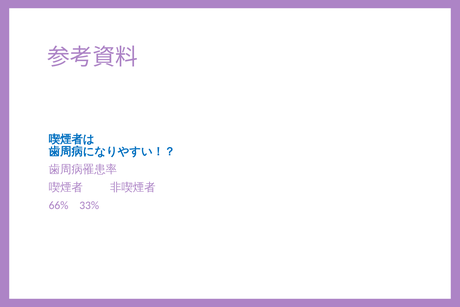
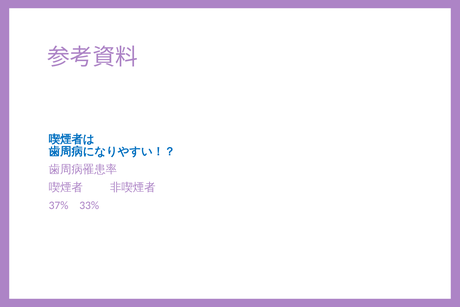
66%: 66% -> 37%
